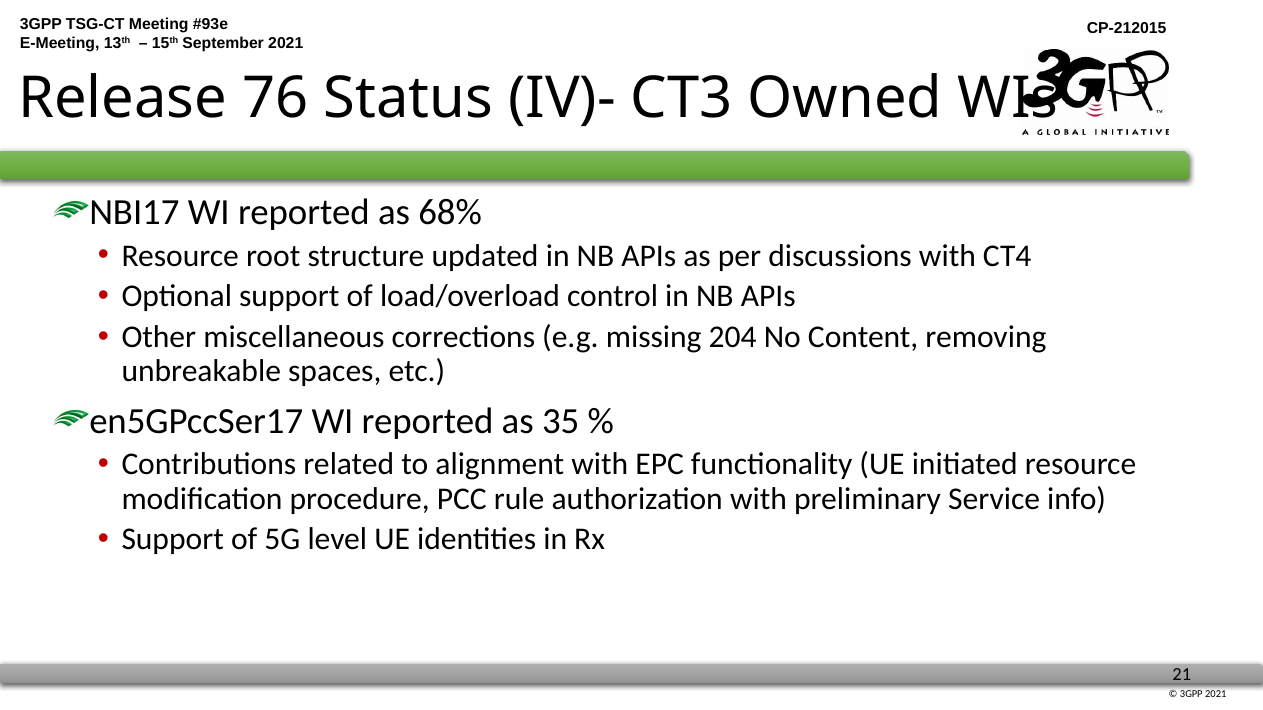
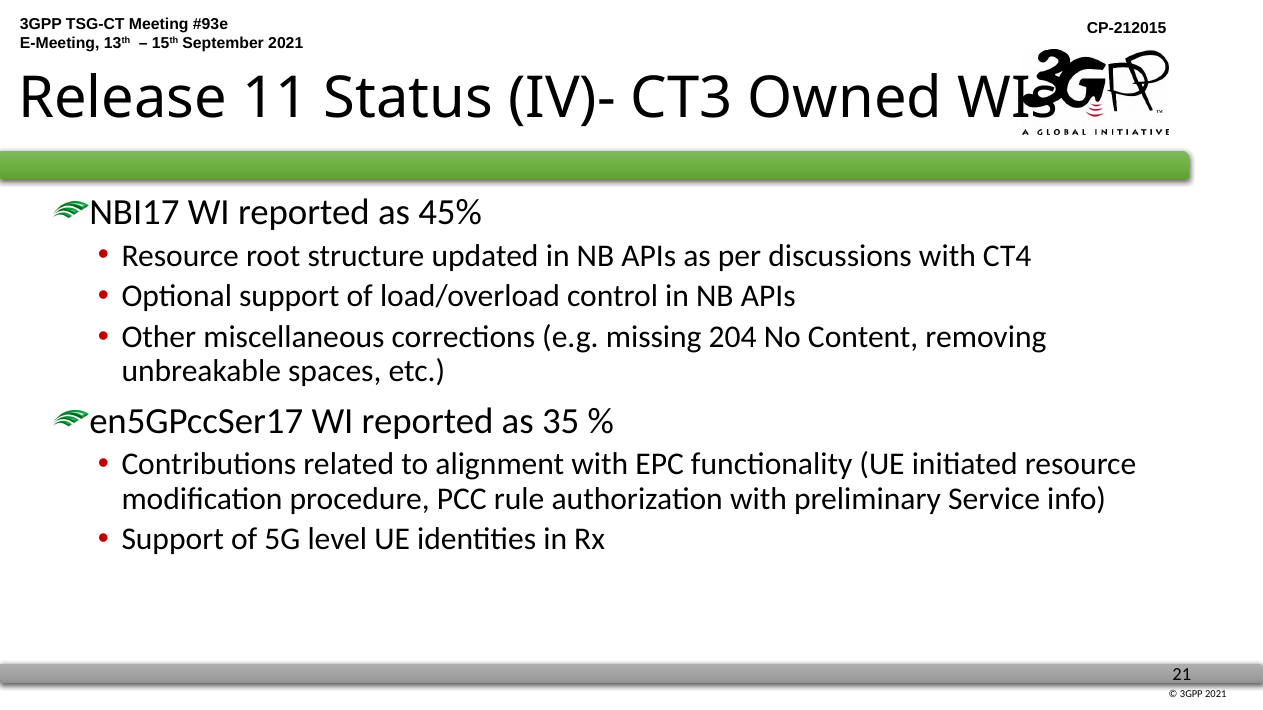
76: 76 -> 11
68%: 68% -> 45%
